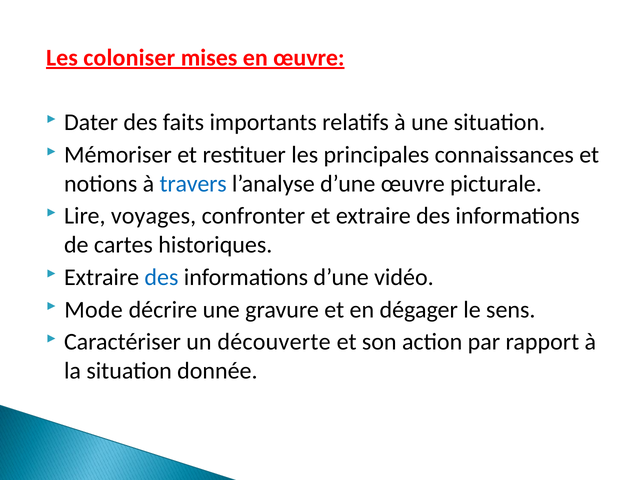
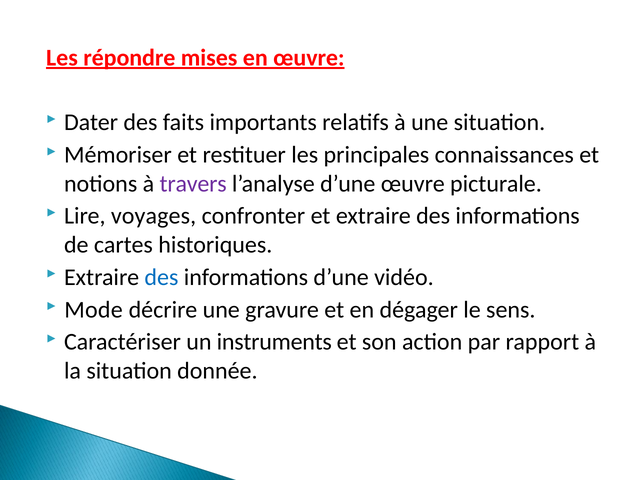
coloniser: coloniser -> répondre
travers colour: blue -> purple
découverte: découverte -> instruments
